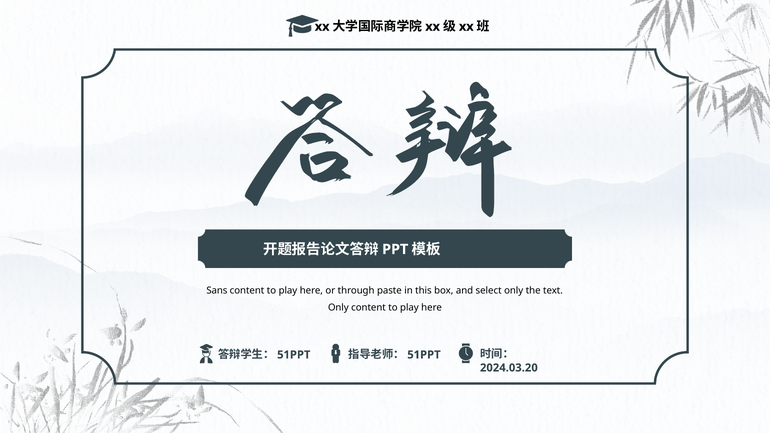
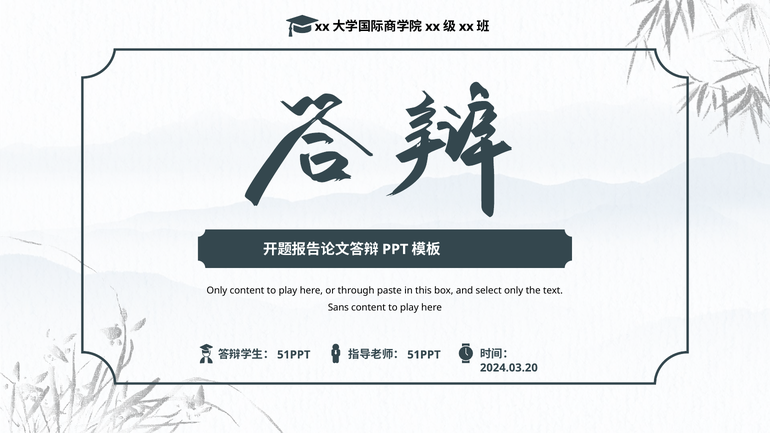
Sans at (217, 291): Sans -> Only
Only at (338, 308): Only -> Sans
